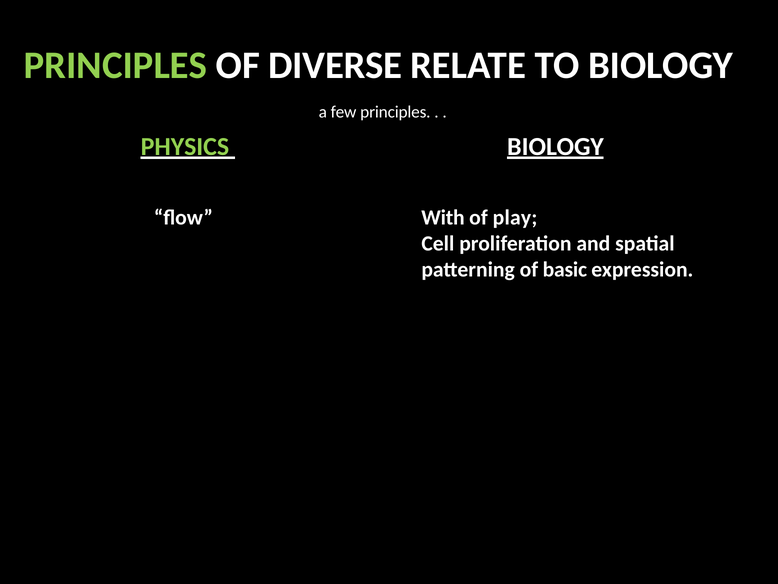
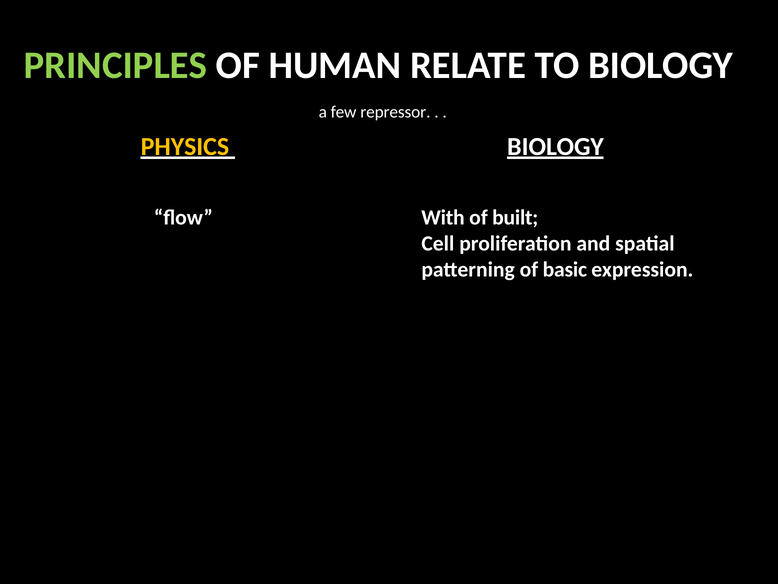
DIVERSE: DIVERSE -> HUMAN
few principles: principles -> repressor
PHYSICS colour: light green -> yellow
play: play -> built
